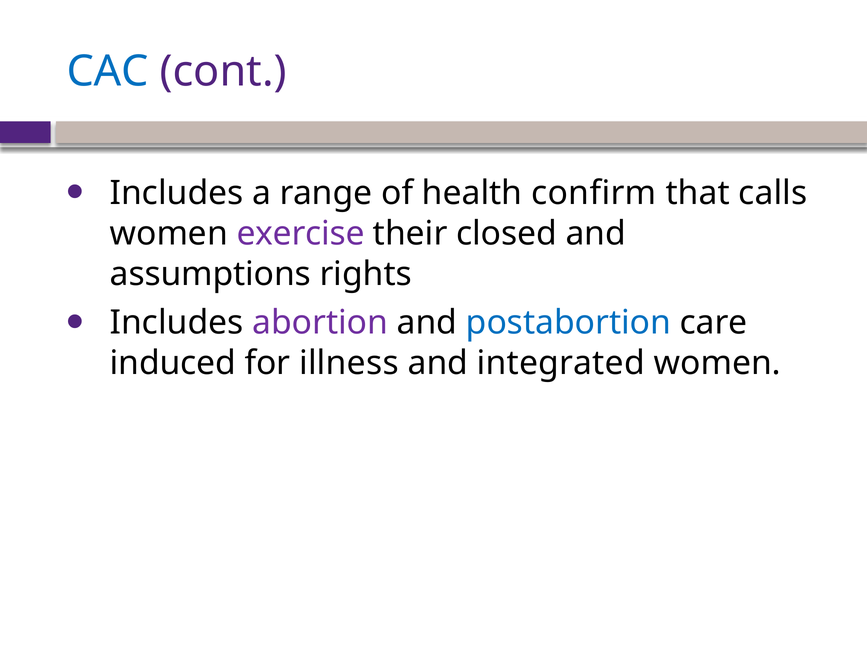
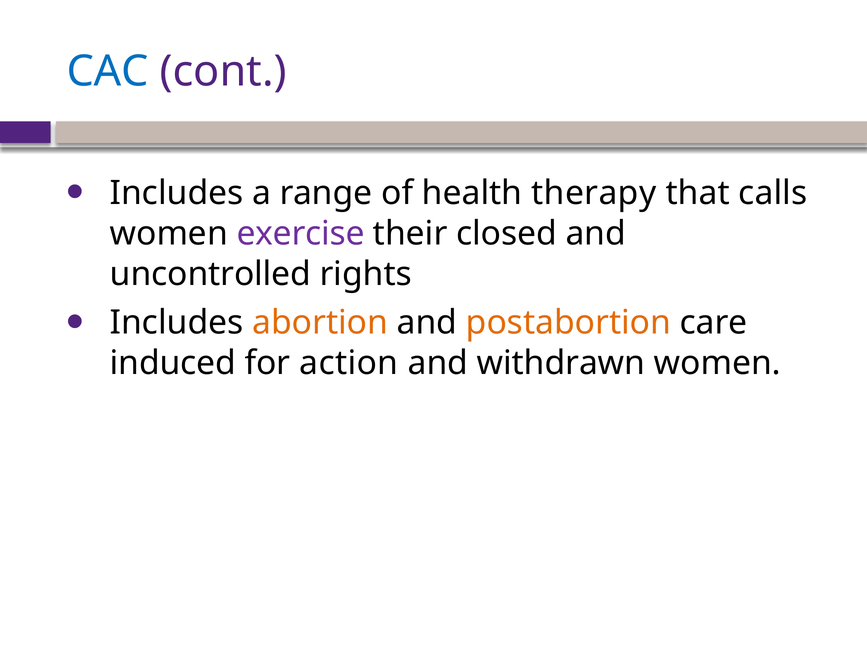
confirm: confirm -> therapy
assumptions: assumptions -> uncontrolled
abortion colour: purple -> orange
postabortion colour: blue -> orange
illness: illness -> action
integrated: integrated -> withdrawn
